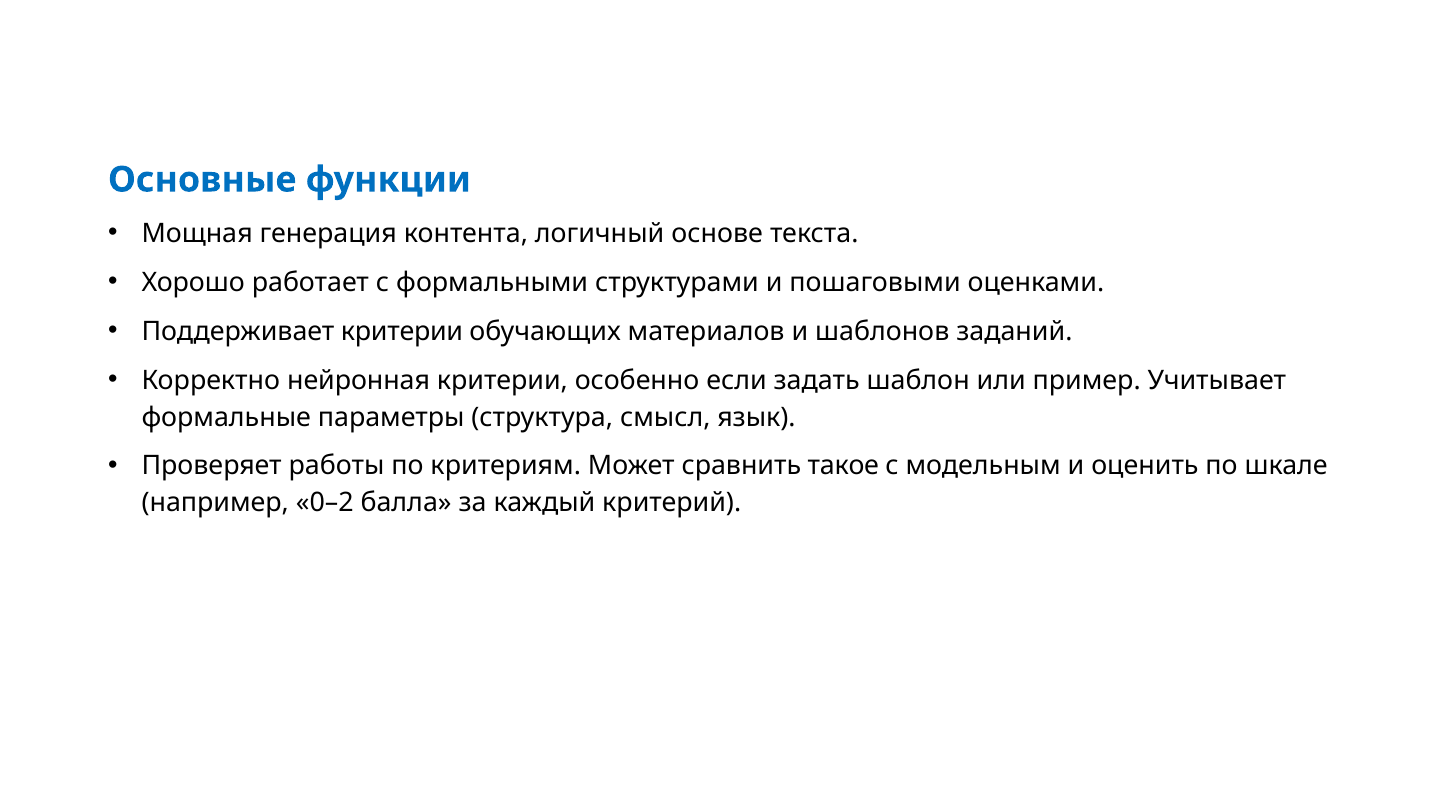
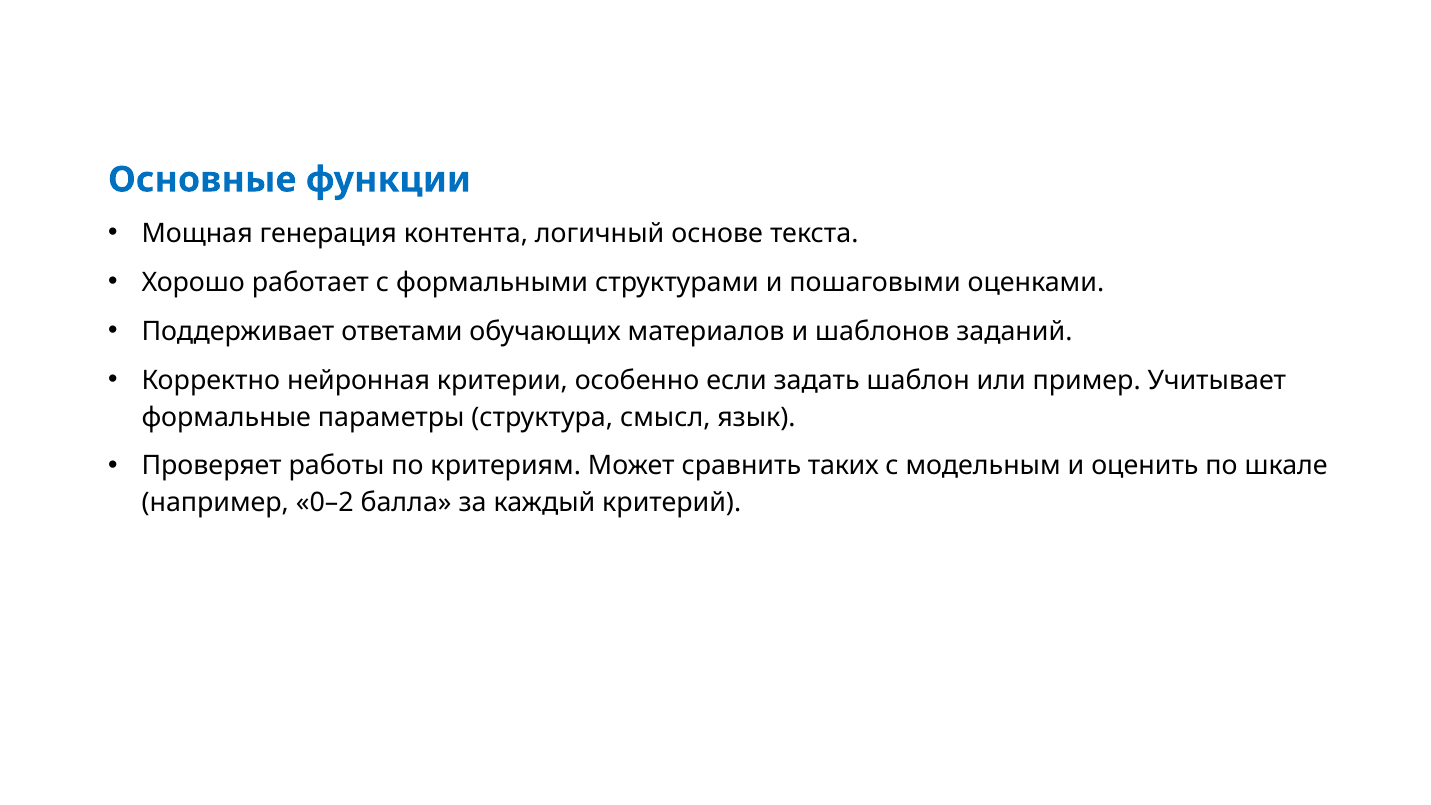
Поддерживает критерии: критерии -> ответами
такое: такое -> таких
